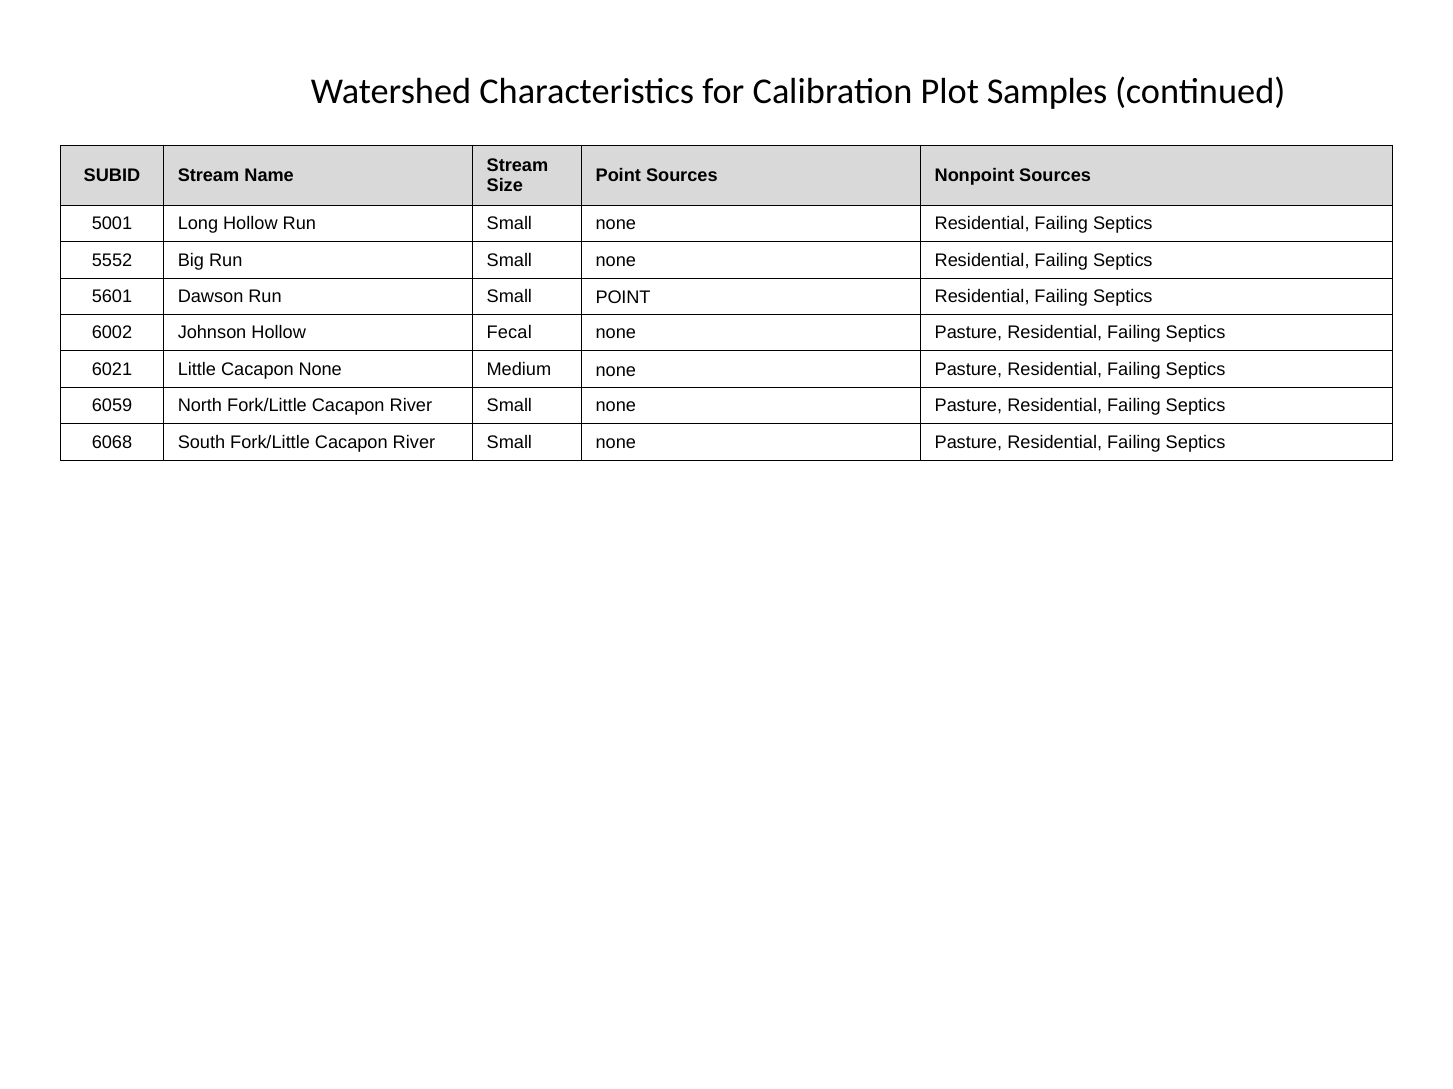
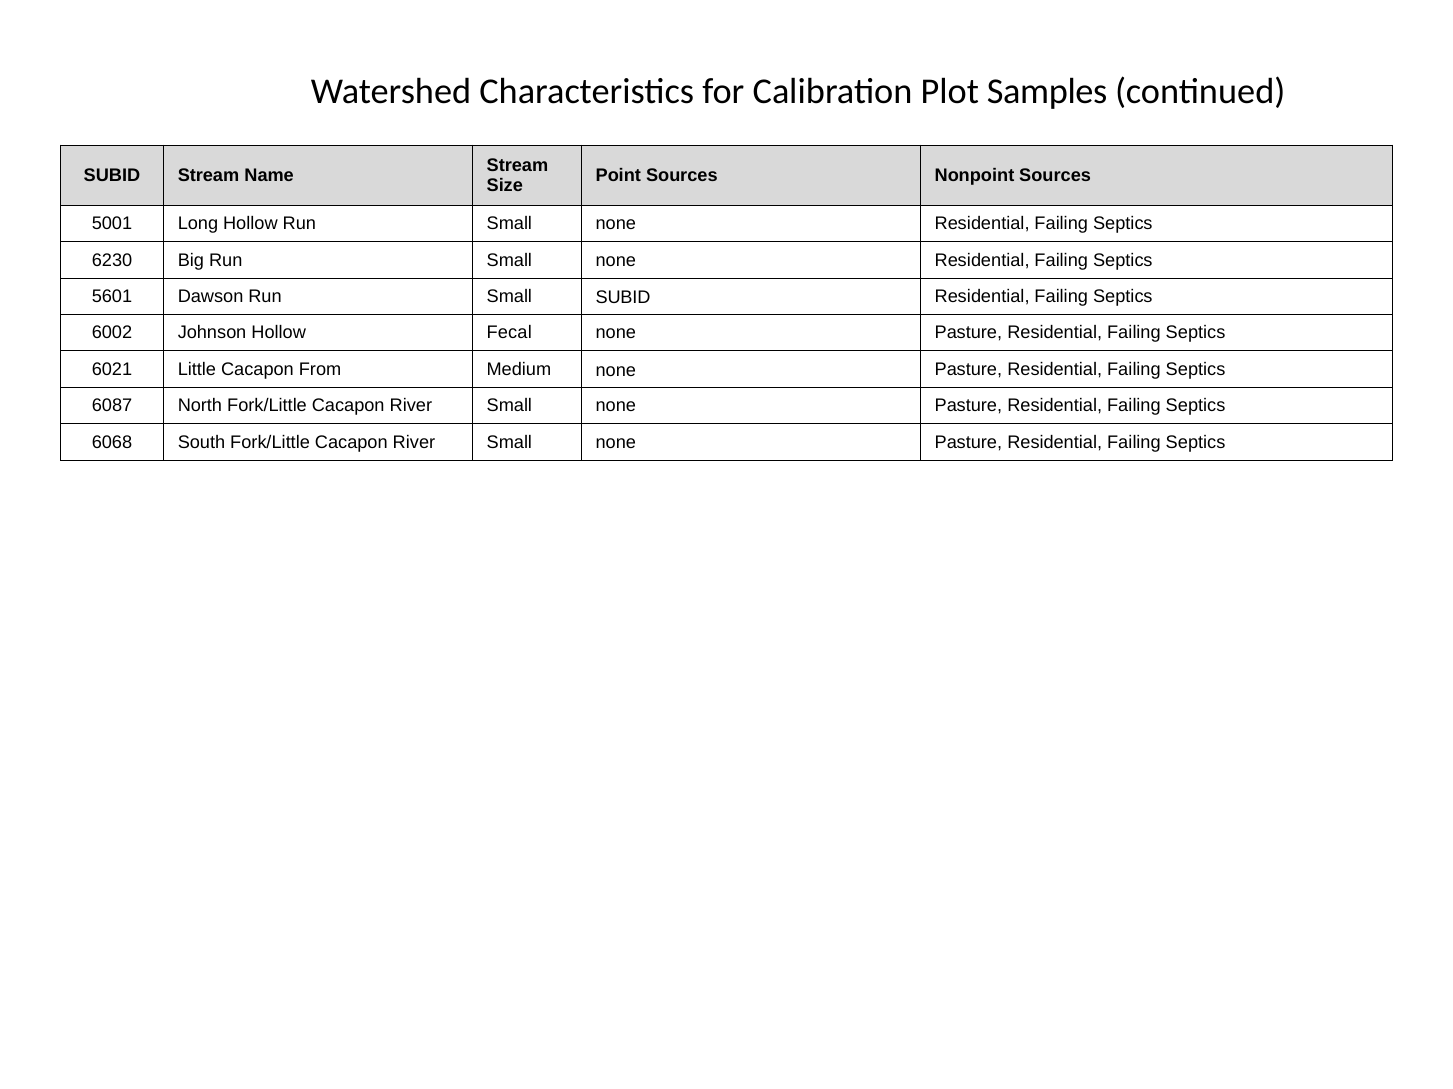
5552: 5552 -> 6230
Small POINT: POINT -> SUBID
Cacapon None: None -> From
6059: 6059 -> 6087
